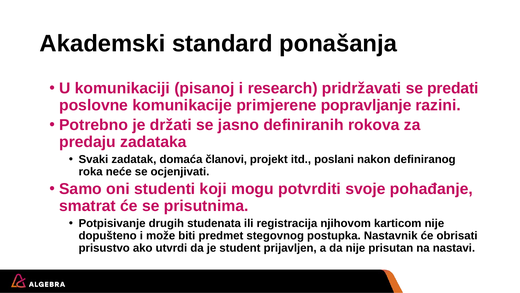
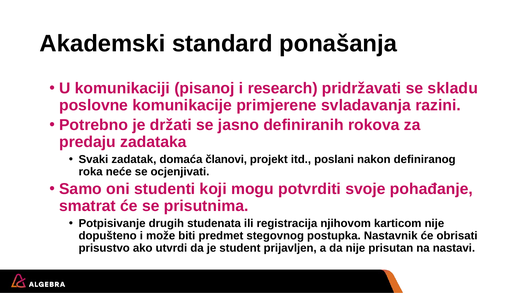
predati: predati -> skladu
popravljanje: popravljanje -> svladavanja
